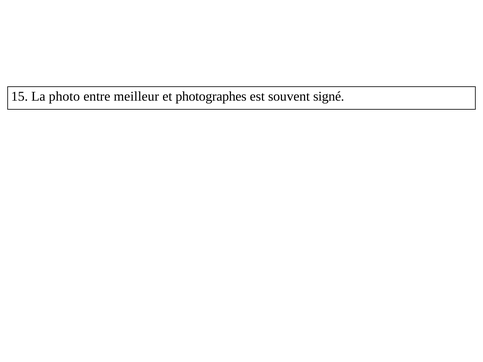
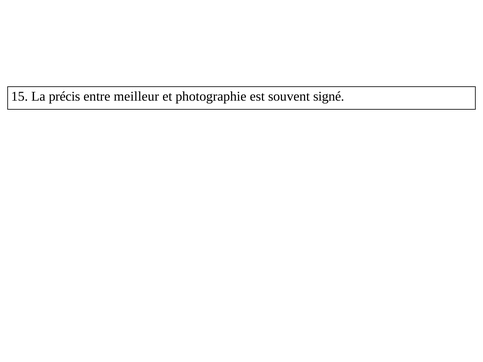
photo: photo -> précis
photographes: photographes -> photographie
